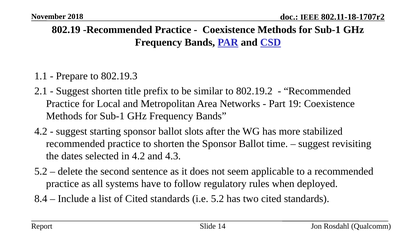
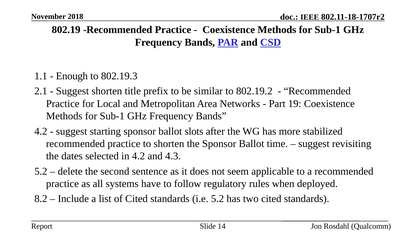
Prepare: Prepare -> Enough
8.4: 8.4 -> 8.2
